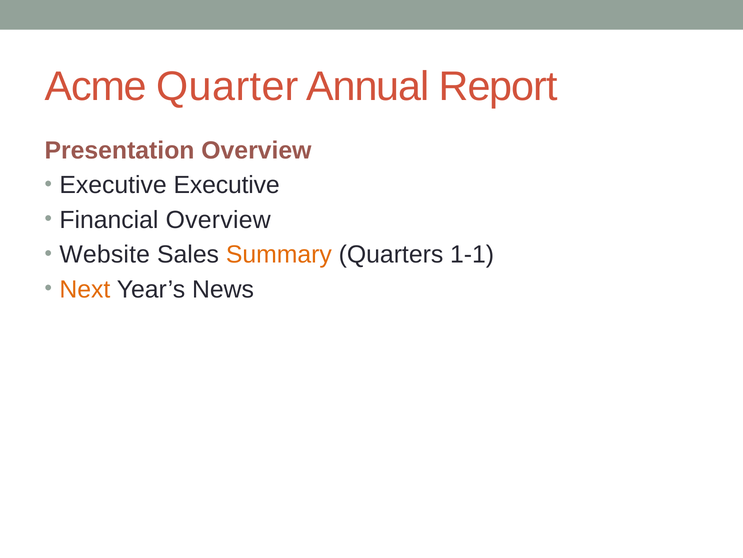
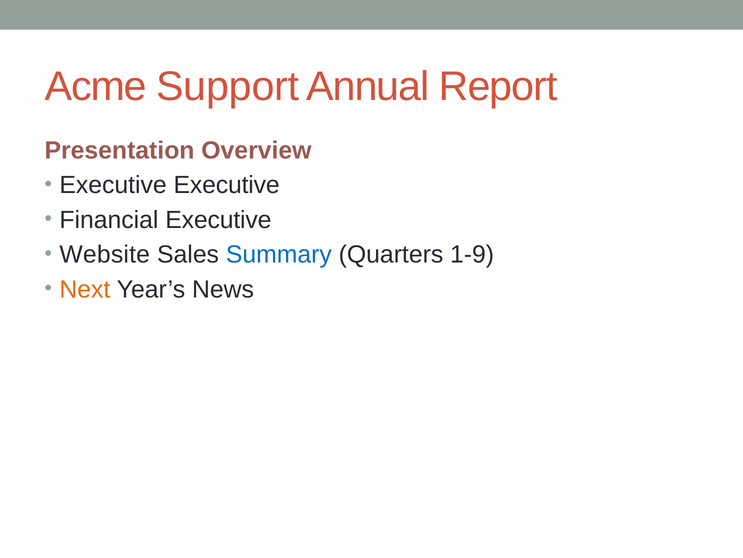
Quarter: Quarter -> Support
Financial Overview: Overview -> Executive
Summary colour: orange -> blue
1-1: 1-1 -> 1-9
